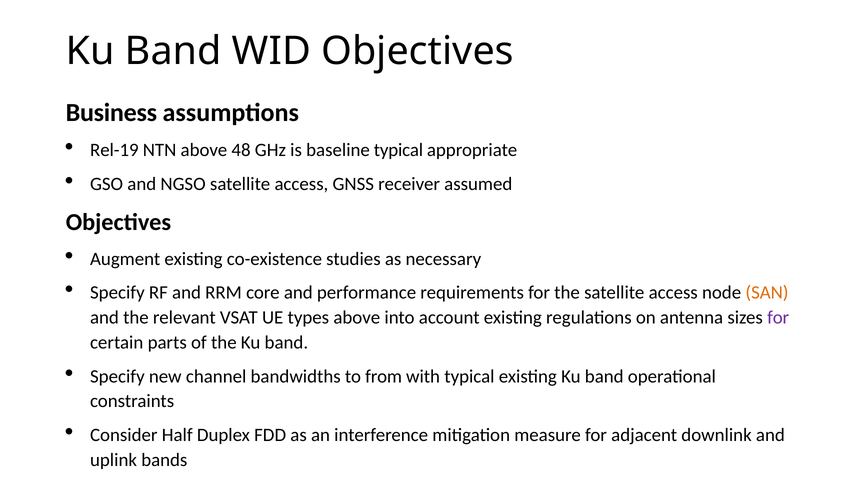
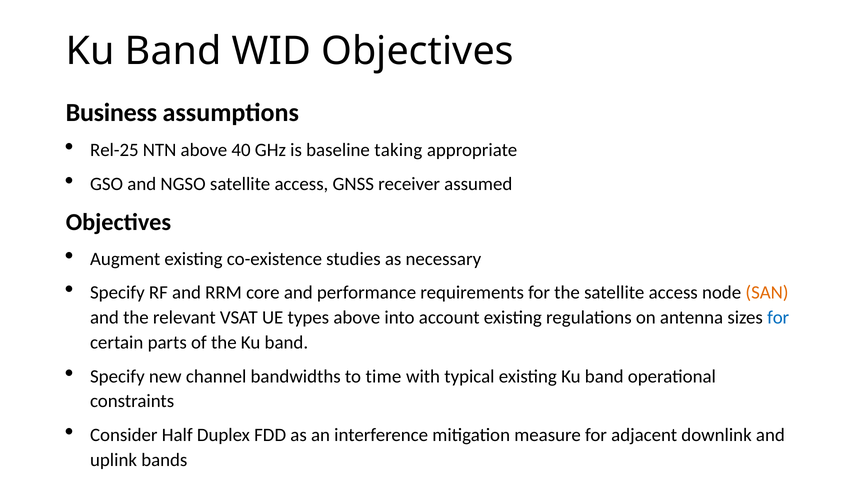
Rel-19: Rel-19 -> Rel-25
48: 48 -> 40
baseline typical: typical -> taking
for at (778, 318) colour: purple -> blue
from: from -> time
